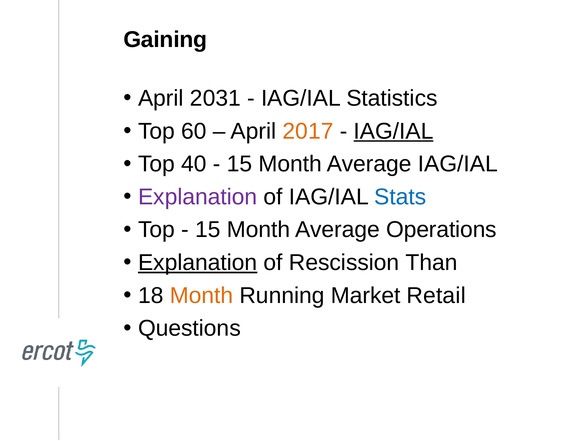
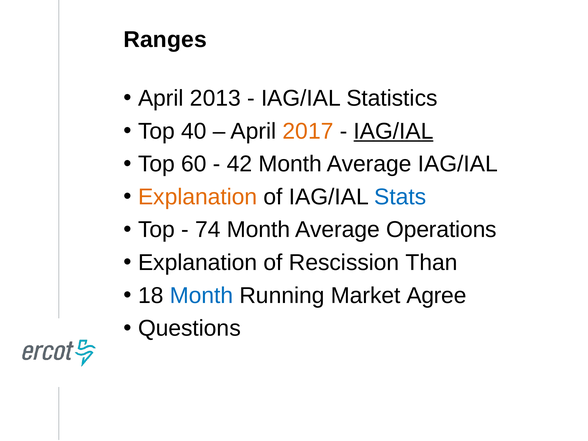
Gaining: Gaining -> Ranges
2031: 2031 -> 2013
60: 60 -> 40
40: 40 -> 60
15 at (239, 164): 15 -> 42
Explanation at (198, 197) colour: purple -> orange
15 at (208, 230): 15 -> 74
Explanation at (198, 263) underline: present -> none
Month at (201, 296) colour: orange -> blue
Retail: Retail -> Agree
